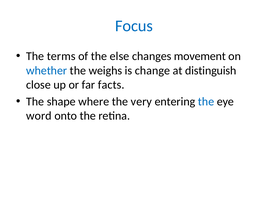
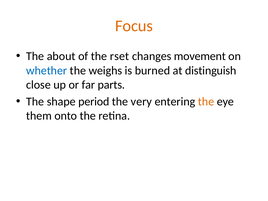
Focus colour: blue -> orange
terms: terms -> about
else: else -> rset
change: change -> burned
facts: facts -> parts
where: where -> period
the at (206, 101) colour: blue -> orange
word: word -> them
